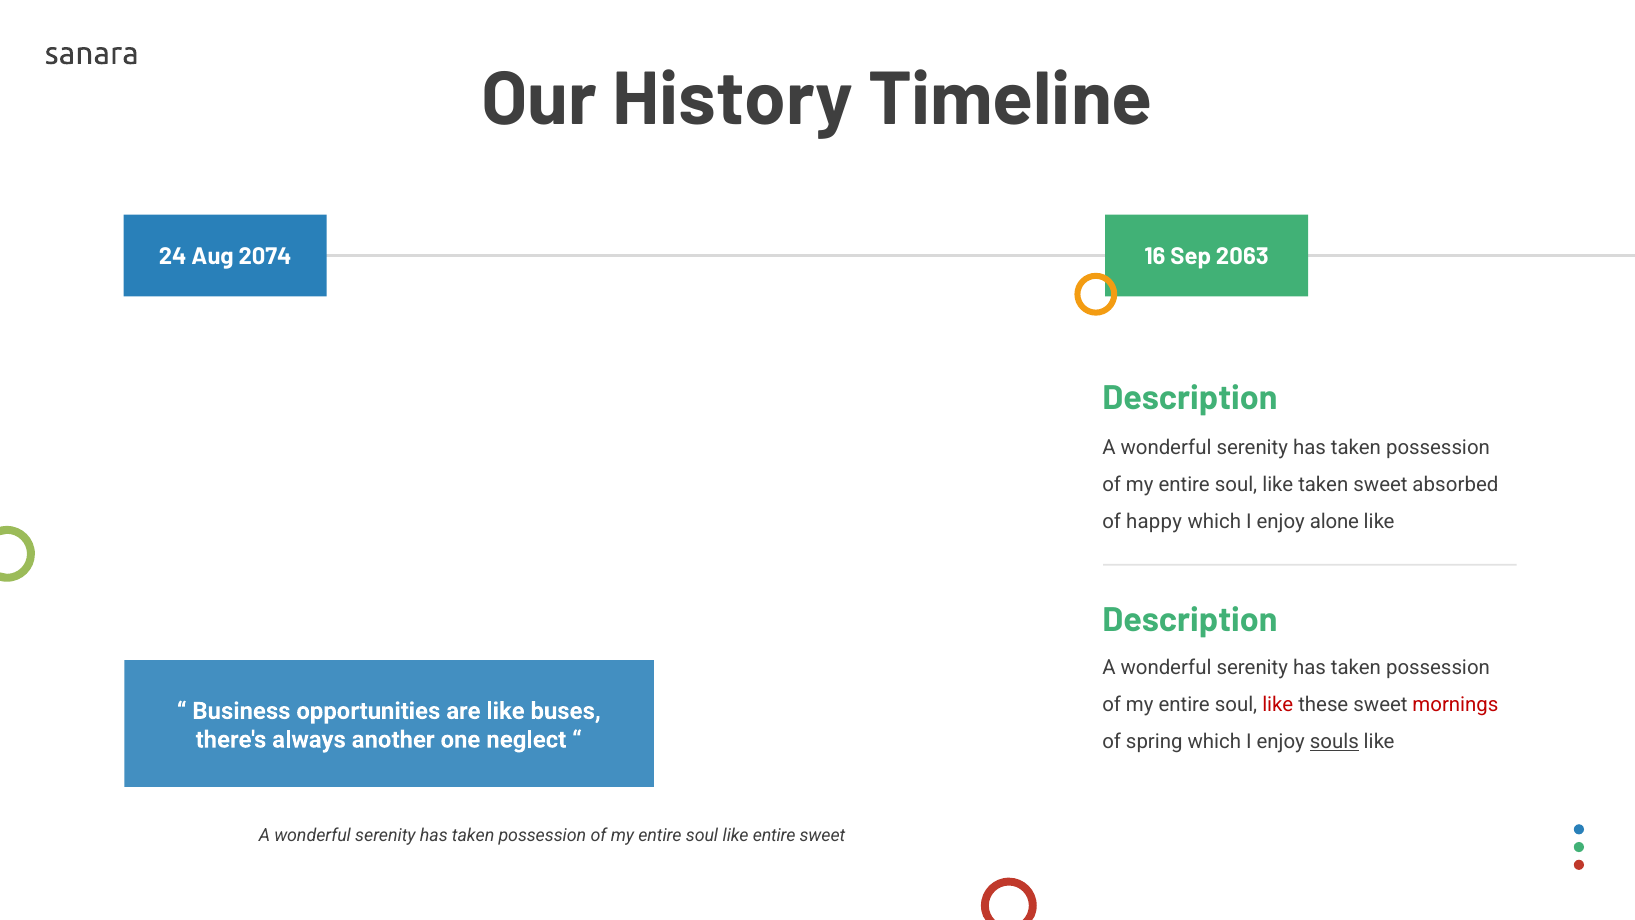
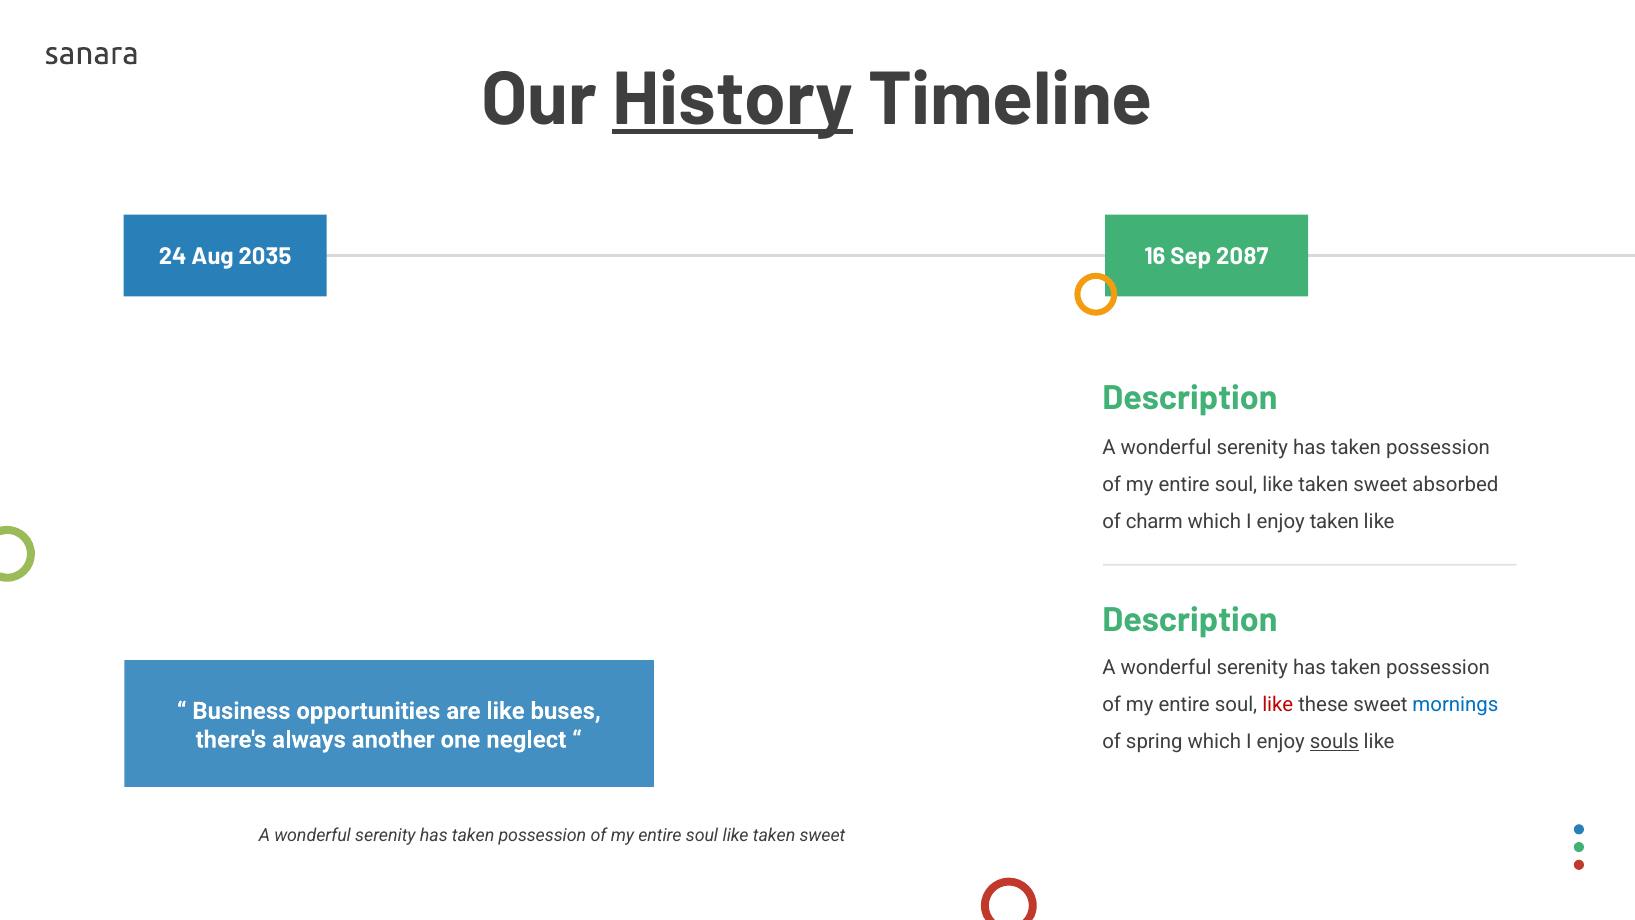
History underline: none -> present
2074: 2074 -> 2035
2063: 2063 -> 2087
happy: happy -> charm
enjoy alone: alone -> taken
mornings colour: red -> blue
entire at (774, 835): entire -> taken
